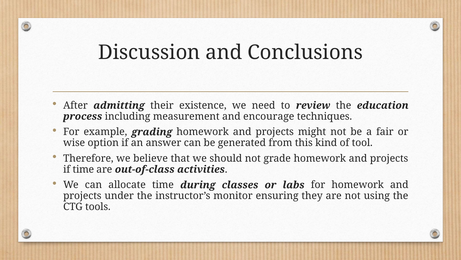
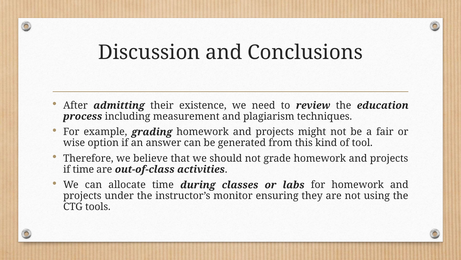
encourage: encourage -> plagiarism
